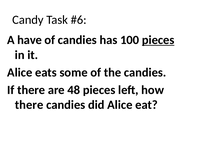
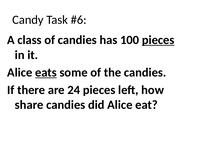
have: have -> class
eats underline: none -> present
48: 48 -> 24
there at (29, 105): there -> share
